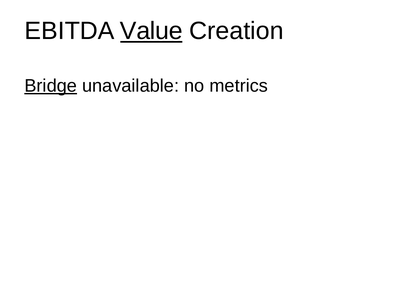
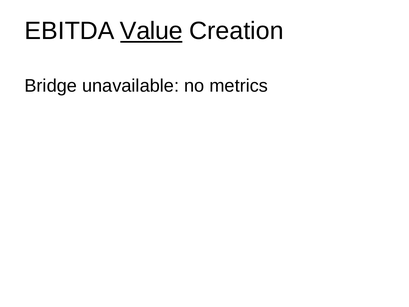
Bridge underline: present -> none
